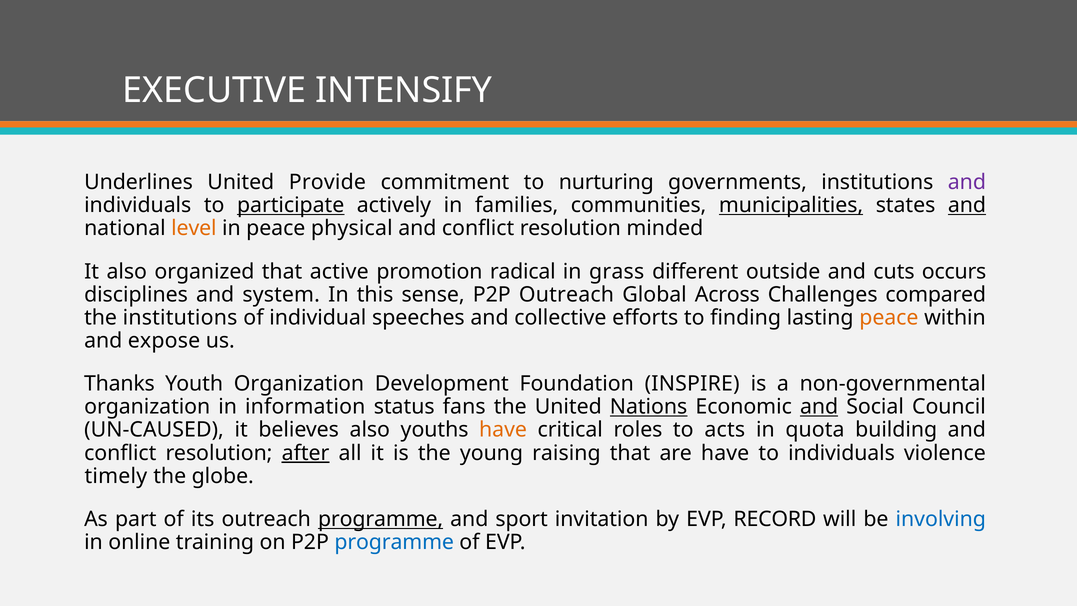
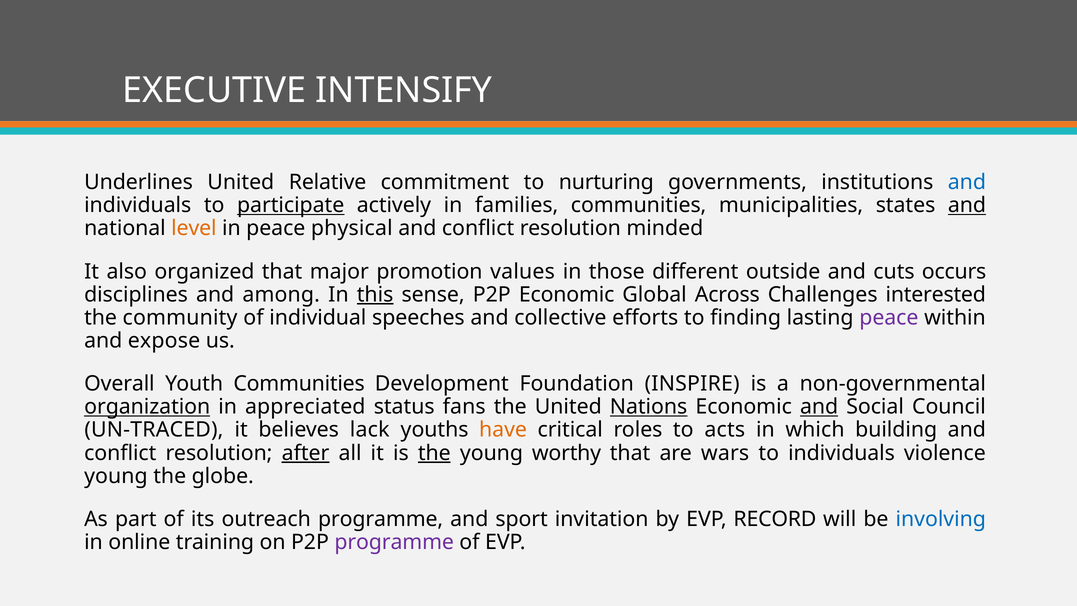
Provide: Provide -> Relative
and at (967, 182) colour: purple -> blue
municipalities underline: present -> none
active: active -> major
radical: radical -> values
grass: grass -> those
system: system -> among
this underline: none -> present
P2P Outreach: Outreach -> Economic
compared: compared -> interested
the institutions: institutions -> community
peace at (889, 318) colour: orange -> purple
Thanks: Thanks -> Overall
Youth Organization: Organization -> Communities
organization at (147, 407) underline: none -> present
information: information -> appreciated
UN-CAUSED: UN-CAUSED -> UN-TRACED
believes also: also -> lack
quota: quota -> which
the at (434, 453) underline: none -> present
raising: raising -> worthy
are have: have -> wars
timely at (116, 476): timely -> young
programme at (381, 519) underline: present -> none
programme at (394, 542) colour: blue -> purple
